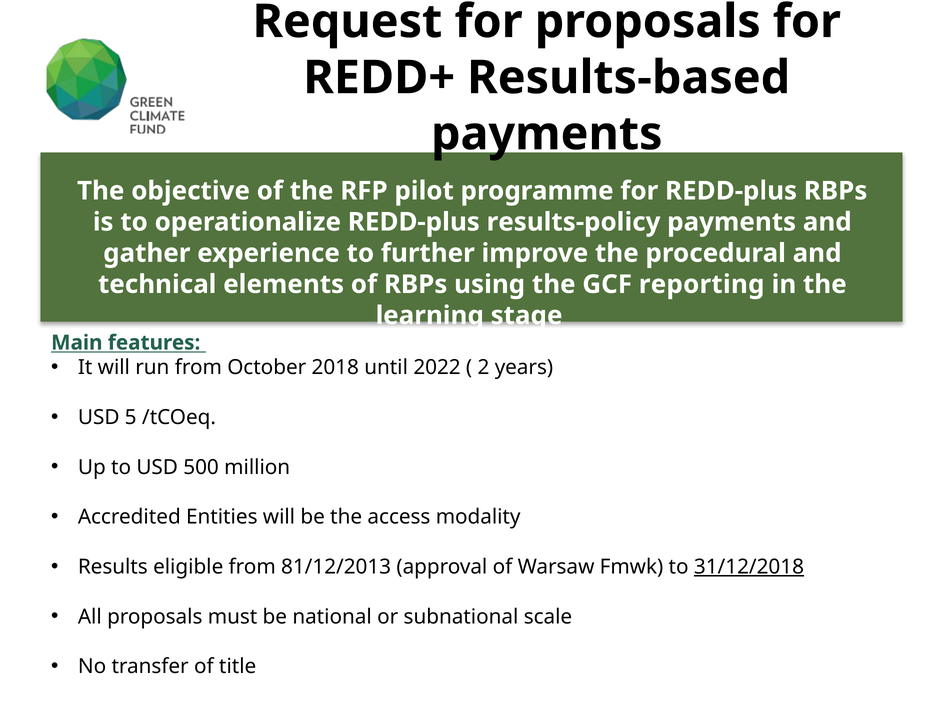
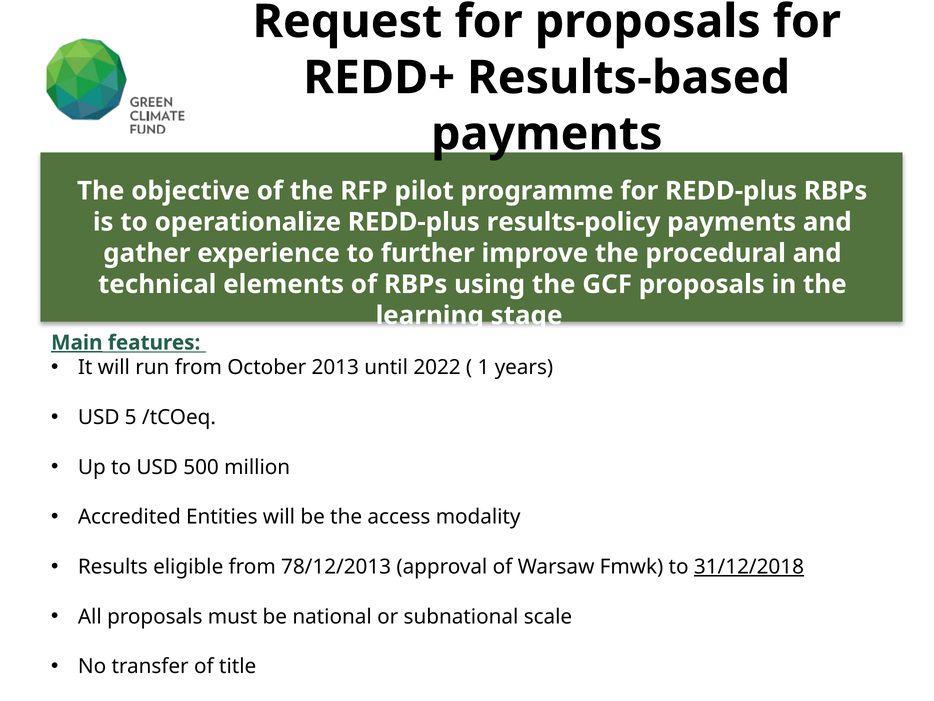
GCF reporting: reporting -> proposals
Main underline: none -> present
2018: 2018 -> 2013
2: 2 -> 1
81/12/2013: 81/12/2013 -> 78/12/2013
